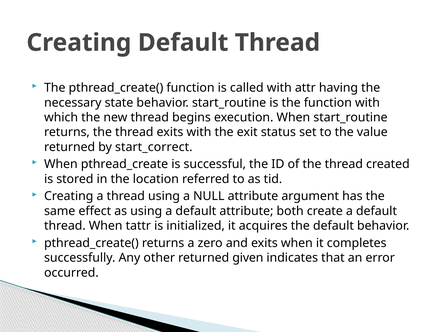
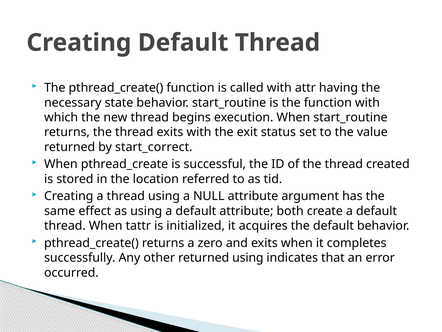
returned given: given -> using
